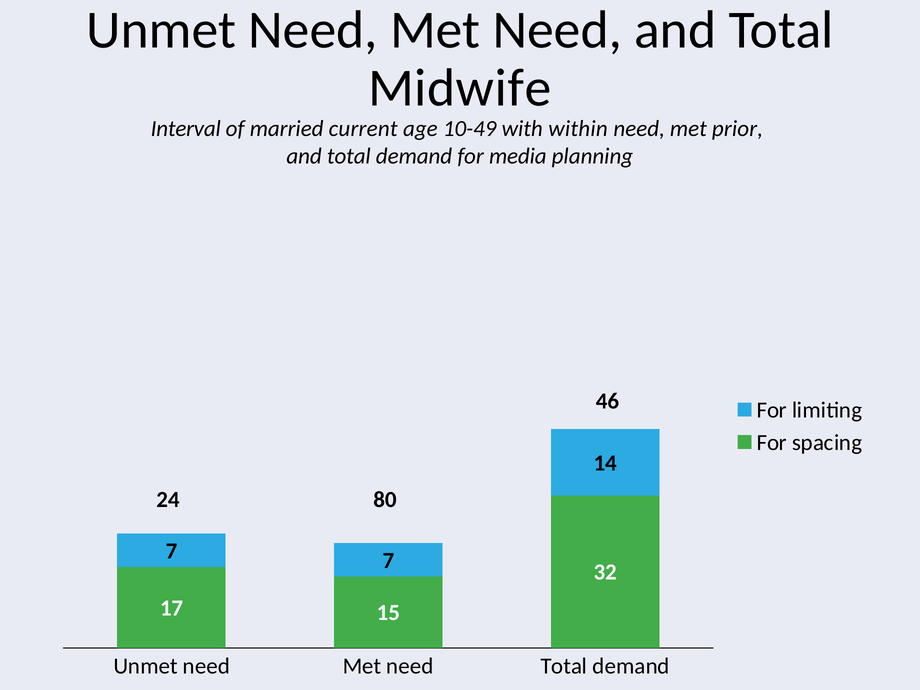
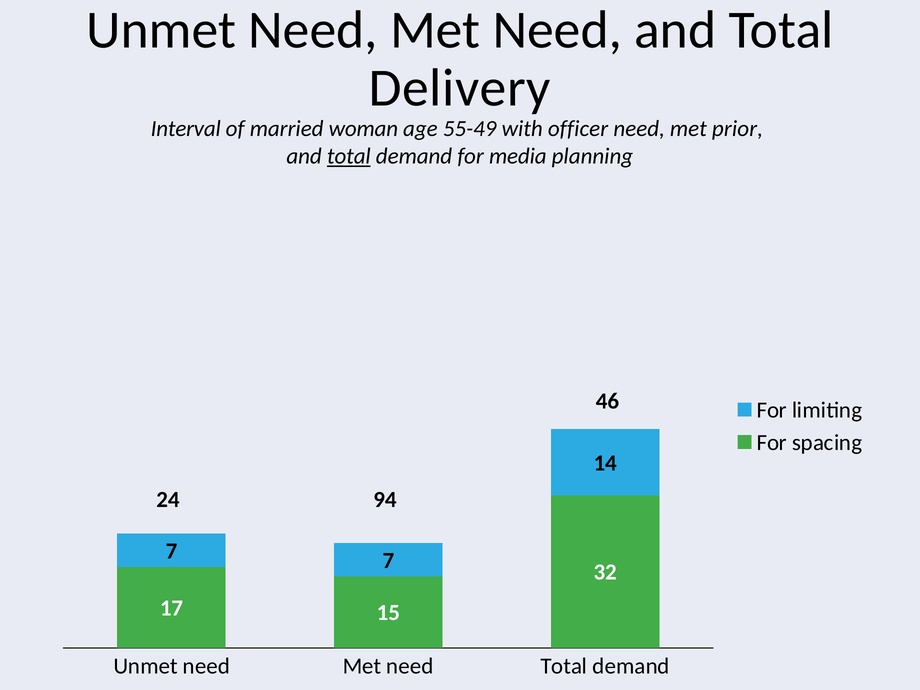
Midwife: Midwife -> Delivery
current: current -> woman
10-49: 10-49 -> 55-49
within: within -> officer
total underline: none -> present
80: 80 -> 94
